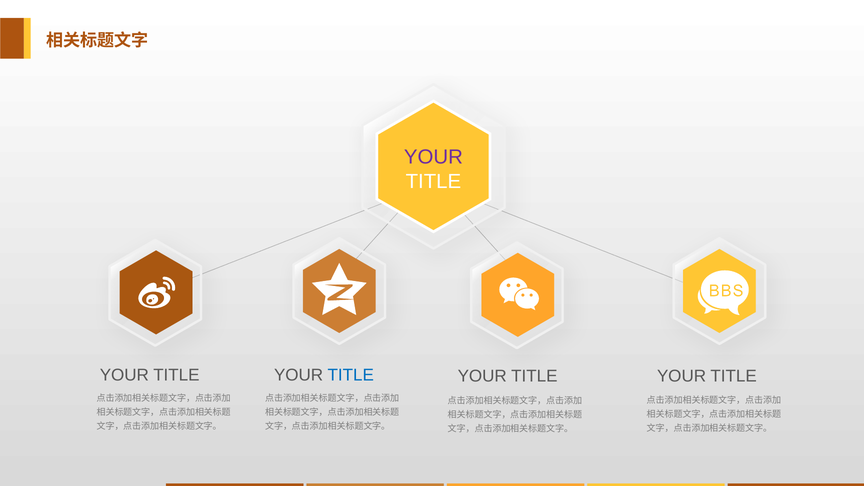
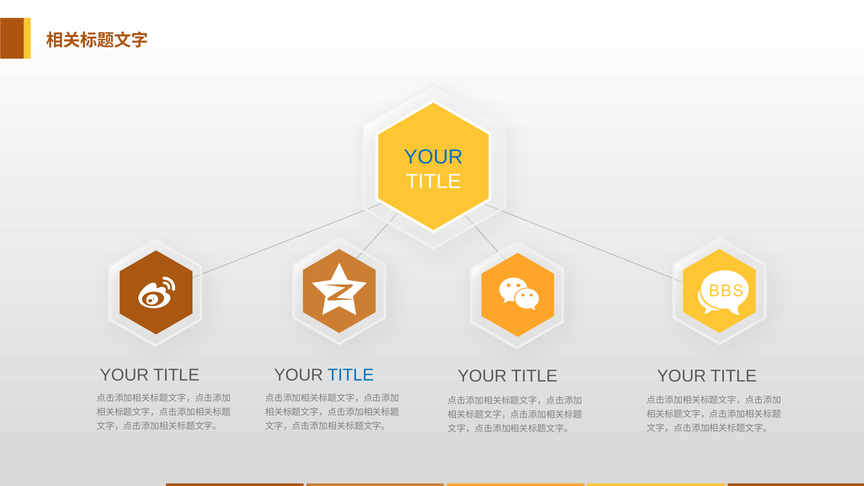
YOUR at (433, 157) colour: purple -> blue
